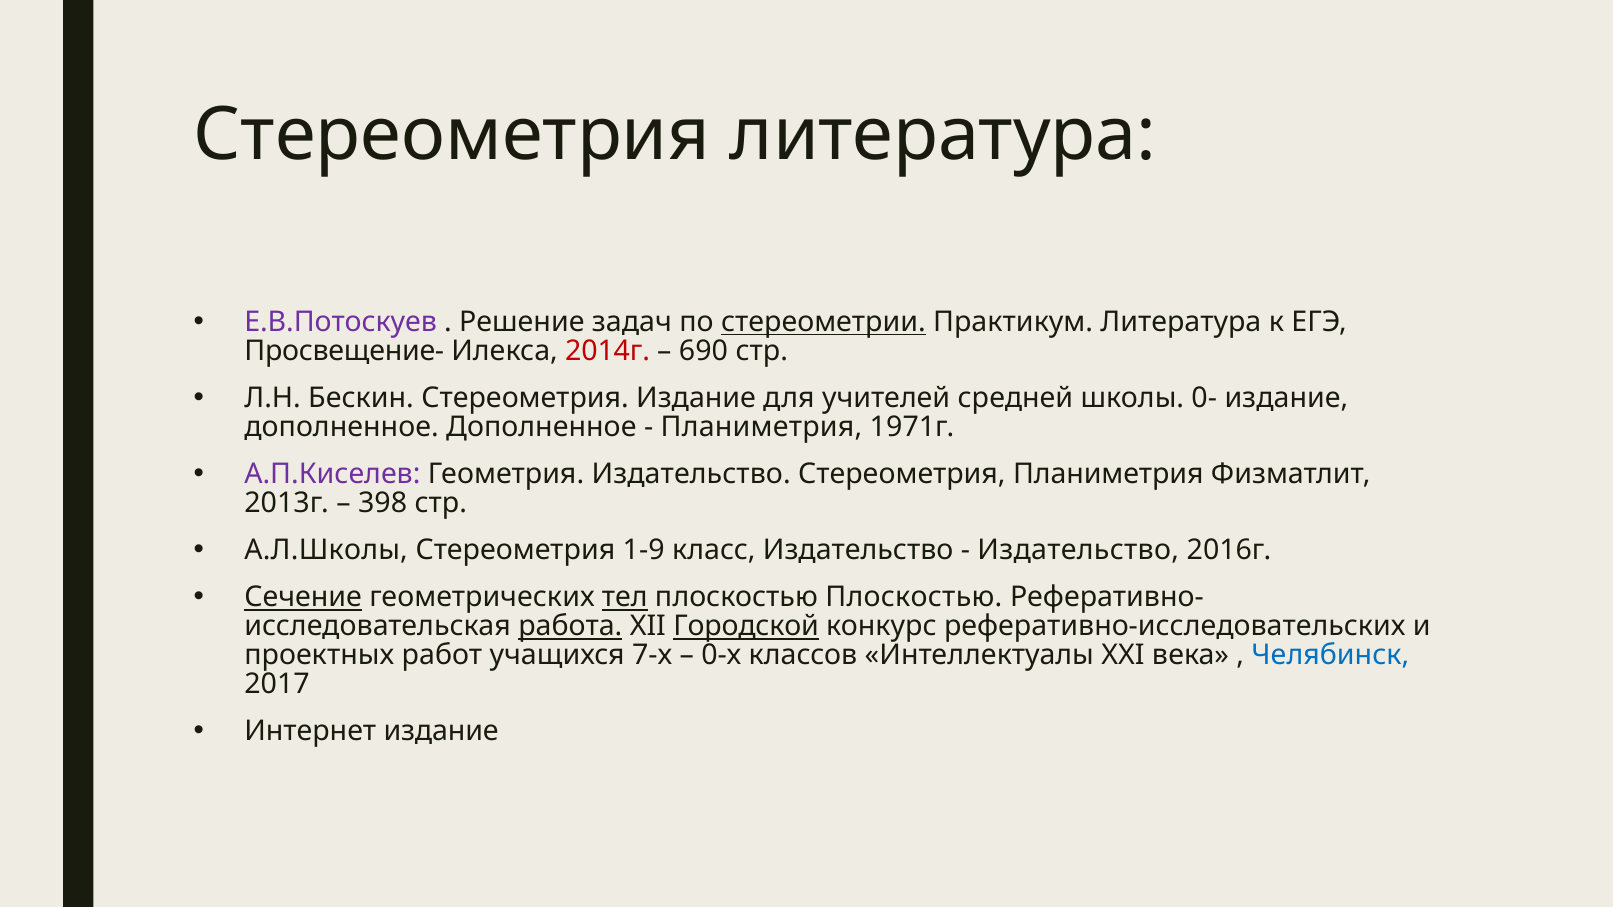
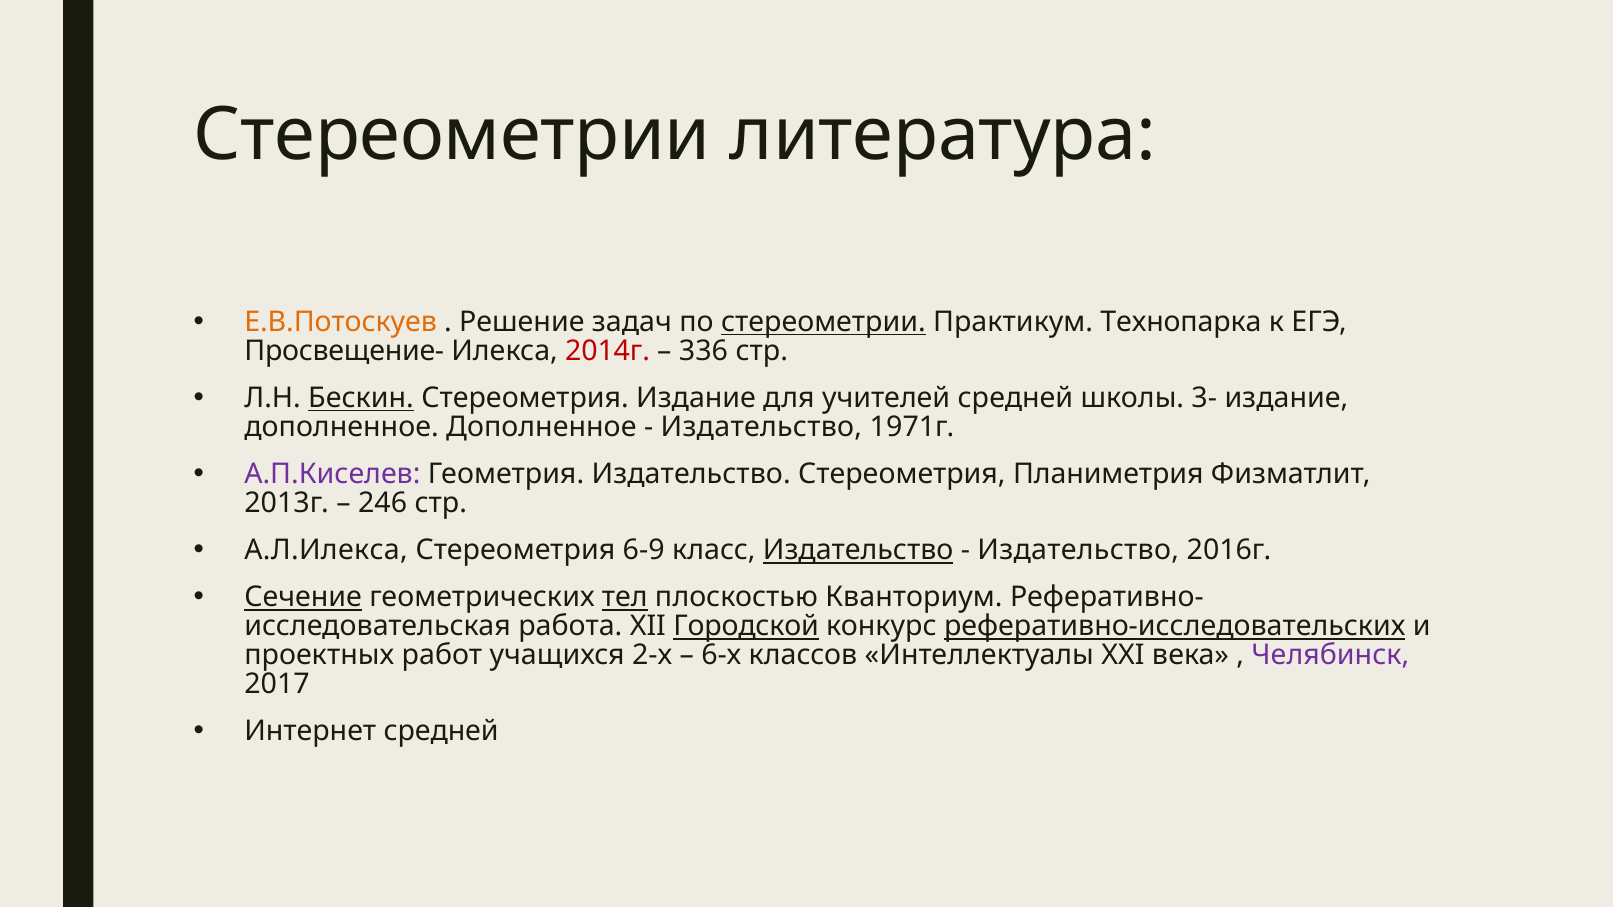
Стереометрия at (452, 136): Стереометрия -> Стереометрии
Е.В.Потоскуев colour: purple -> orange
Практикум Литература: Литература -> Технопарка
690: 690 -> 336
Бескин underline: none -> present
0-: 0- -> 3-
Планиметрия at (761, 427): Планиметрия -> Издательство
398: 398 -> 246
А.Л.Школы: А.Л.Школы -> А.Л.Илекса
1-9: 1-9 -> 6-9
Издательство at (858, 551) underline: none -> present
плоскостью Плоскостью: Плоскостью -> Кванториум
работа underline: present -> none
реферативно-исследовательских underline: none -> present
7-х: 7-х -> 2-х
0-х: 0-х -> 6-х
Челябинск colour: blue -> purple
Интернет издание: издание -> средней
